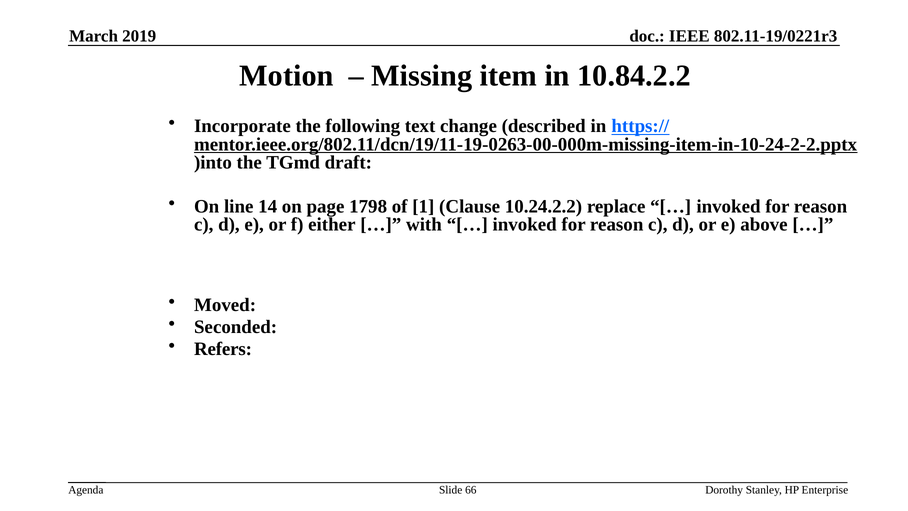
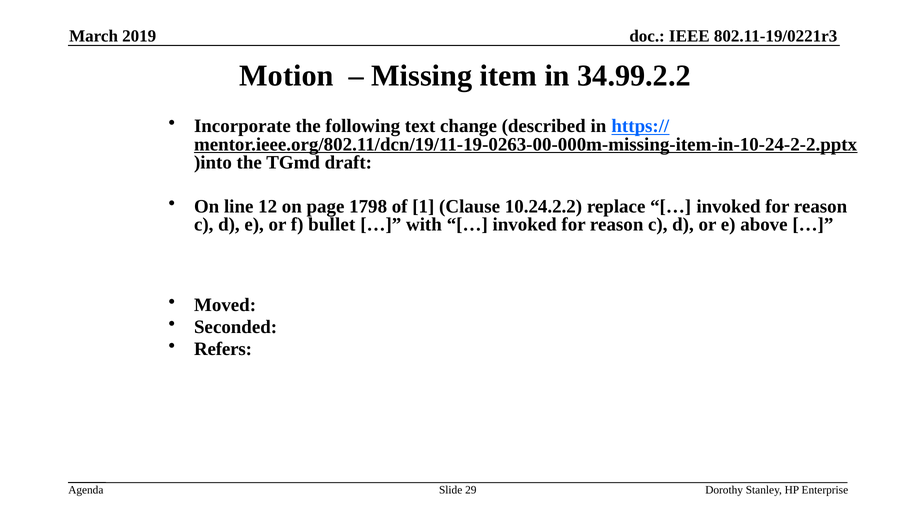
10.84.2.2: 10.84.2.2 -> 34.99.2.2
14: 14 -> 12
either: either -> bullet
66: 66 -> 29
